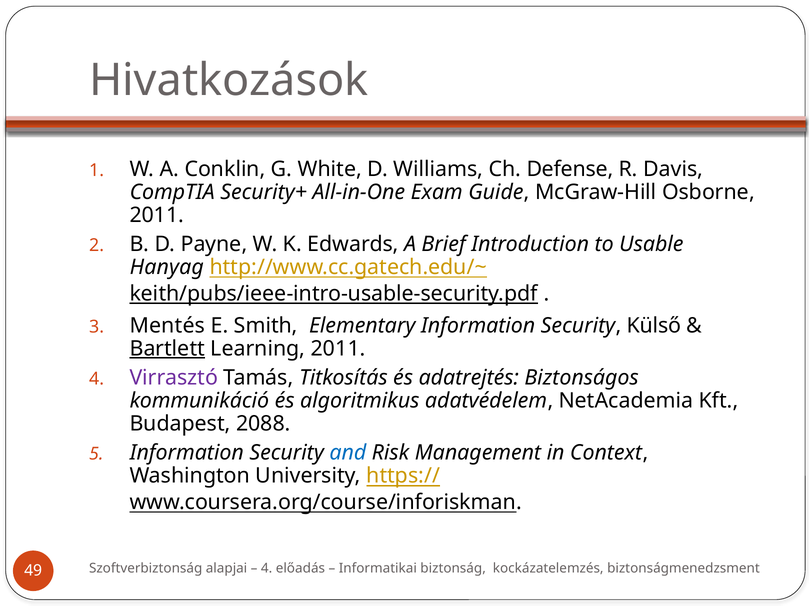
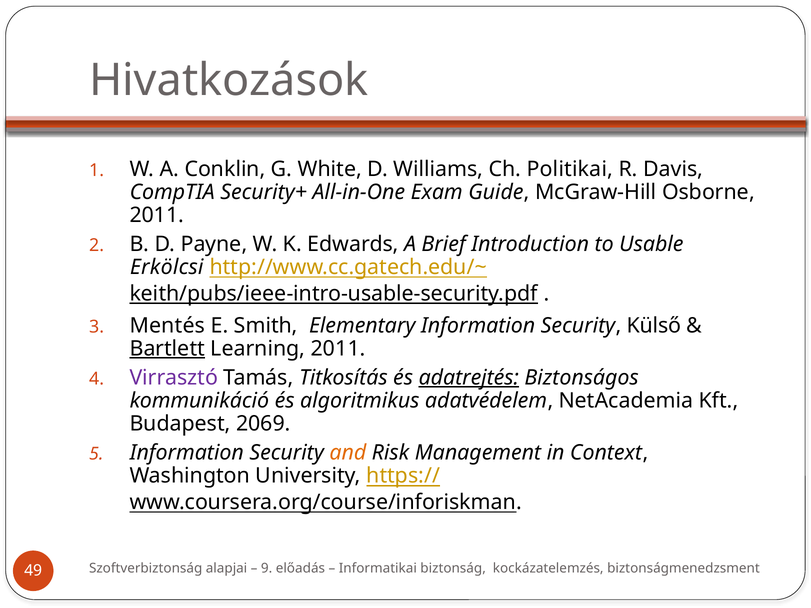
Defense: Defense -> Politikai
Hanyag: Hanyag -> Erkölcsi
adatrejtés underline: none -> present
2088: 2088 -> 2069
and colour: blue -> orange
4 at (267, 569): 4 -> 9
